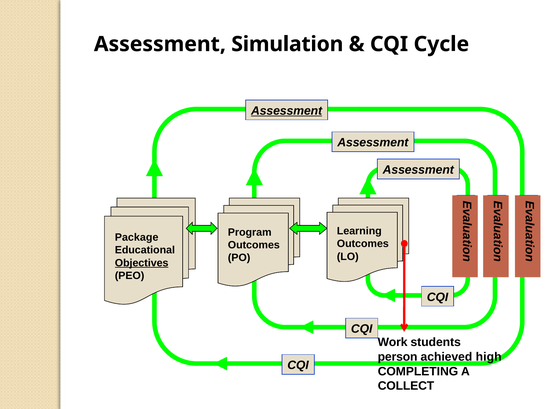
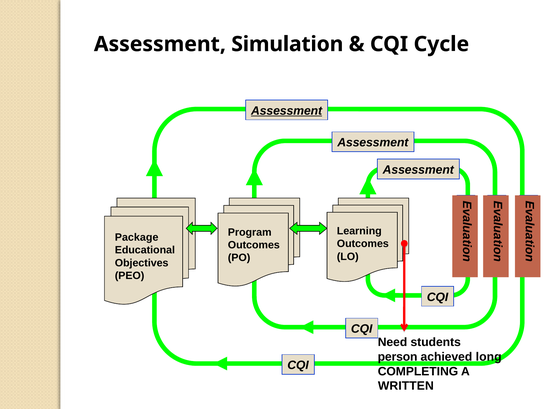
Objectives underline: present -> none
Work: Work -> Need
high: high -> long
COLLECT: COLLECT -> WRITTEN
